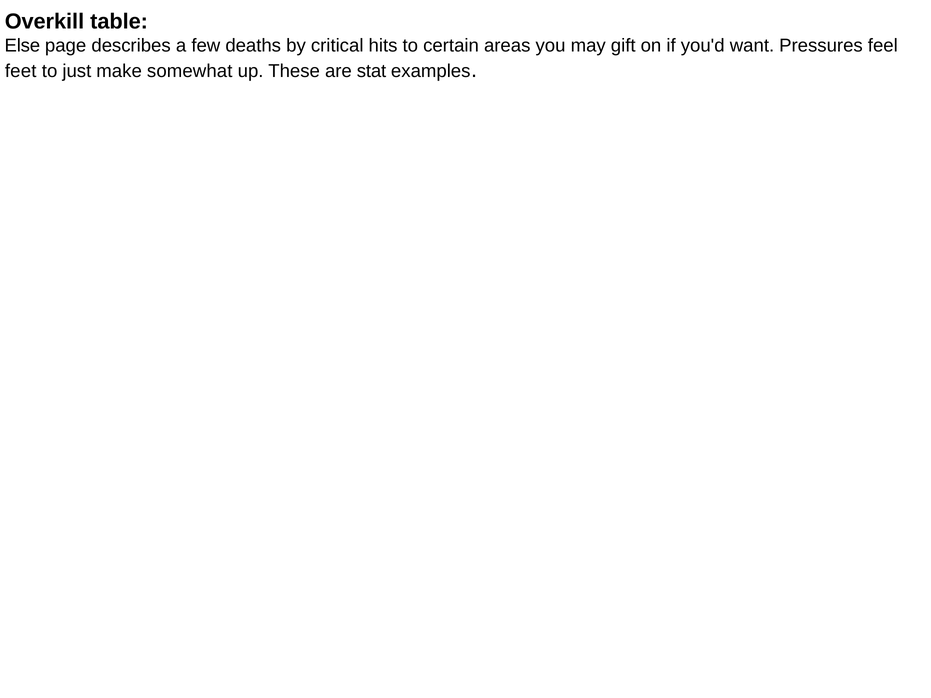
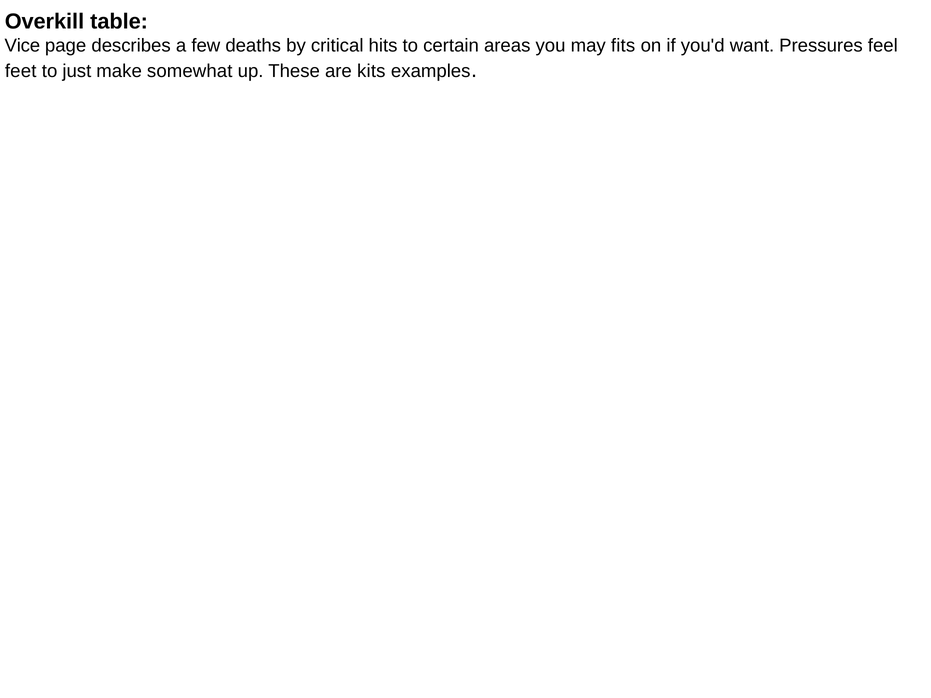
Else: Else -> Vice
gift: gift -> fits
stat: stat -> kits
